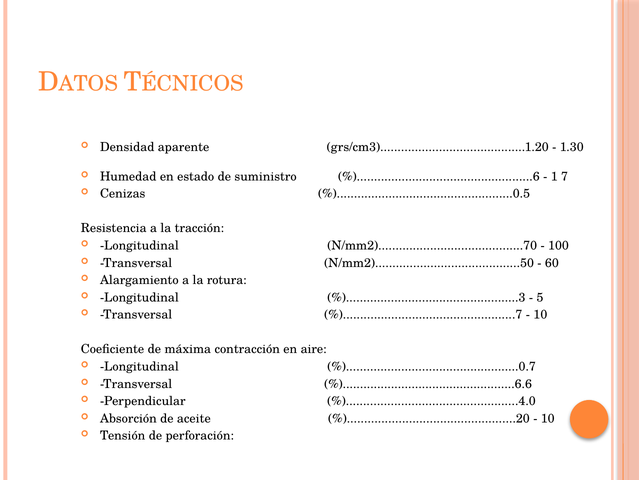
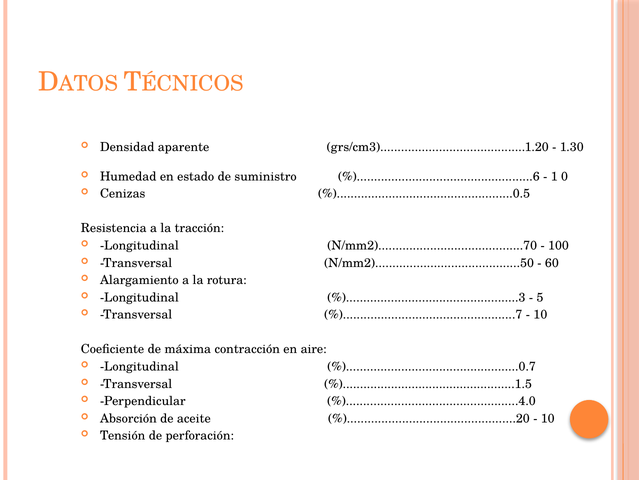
7: 7 -> 0
%)..................................................6.6: %)..................................................6.6 -> %)..................................................1.5
